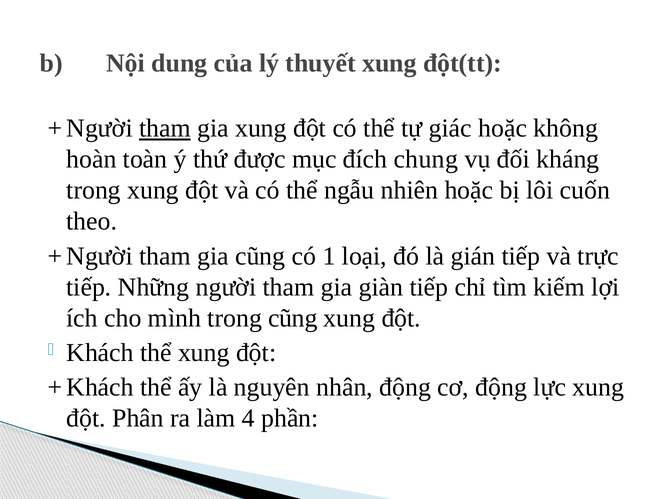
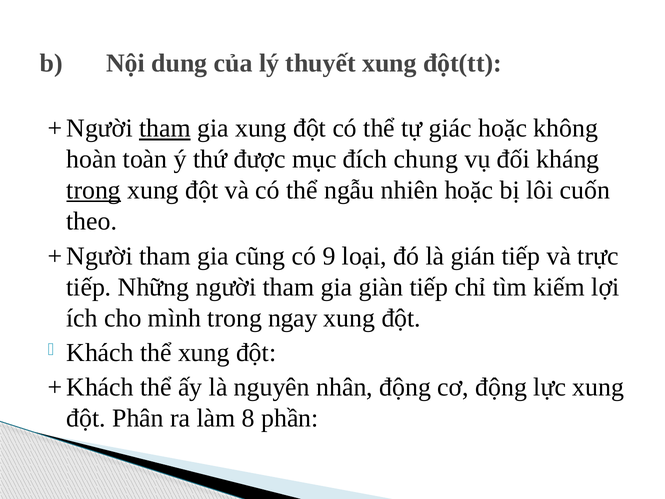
trong at (94, 190) underline: none -> present
1: 1 -> 9
trong cũng: cũng -> ngay
4: 4 -> 8
